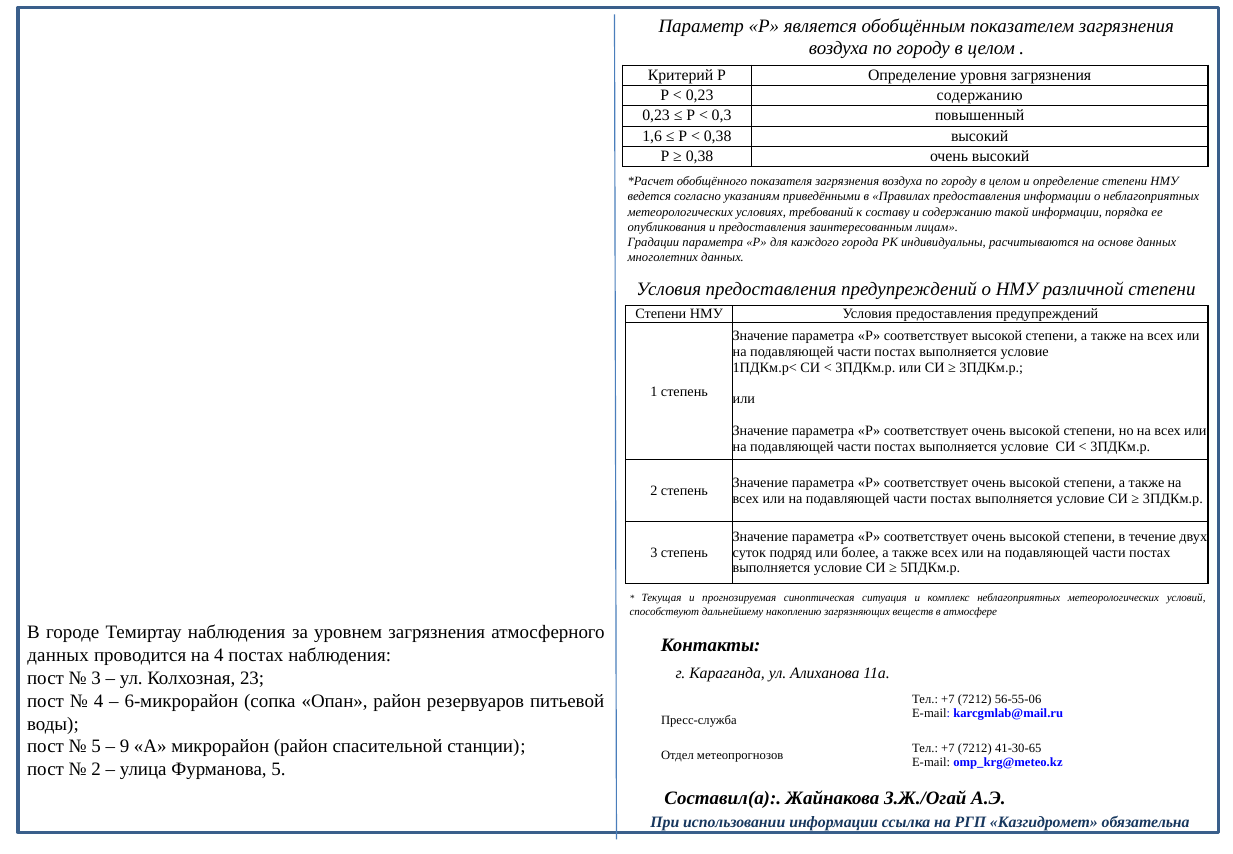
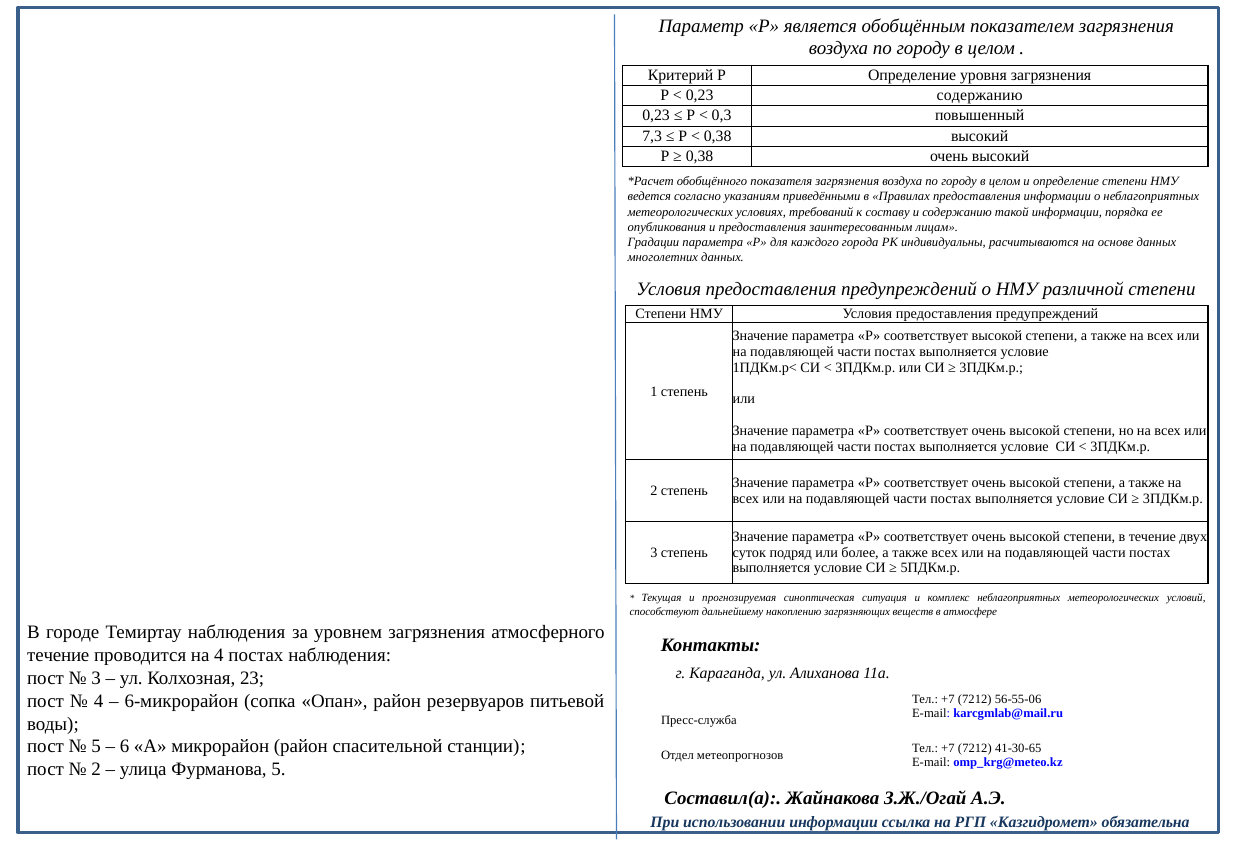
1,6: 1,6 -> 7,3
данных at (58, 655): данных -> течение
9: 9 -> 6
